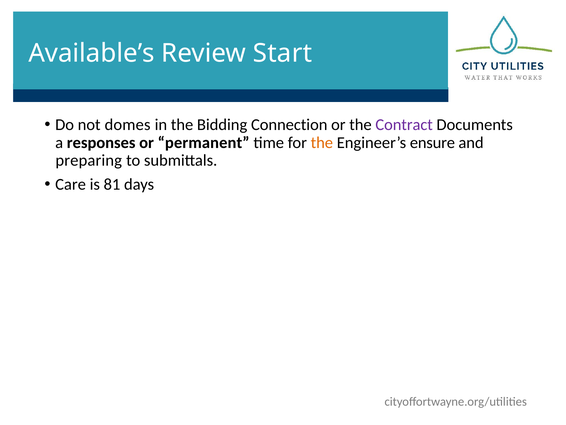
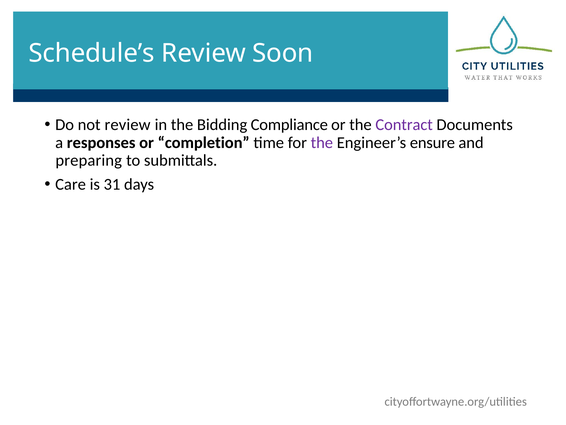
Available’s: Available’s -> Schedule’s
Start: Start -> Soon
not domes: domes -> review
Connection: Connection -> Compliance
permanent: permanent -> completion
the at (322, 142) colour: orange -> purple
81: 81 -> 31
